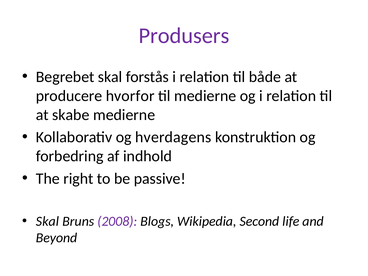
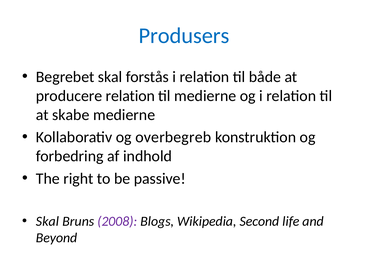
Produsers colour: purple -> blue
producere hvorfor: hvorfor -> relation
hverdagens: hverdagens -> overbegreb
